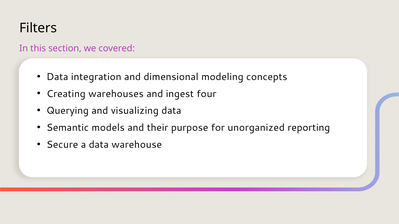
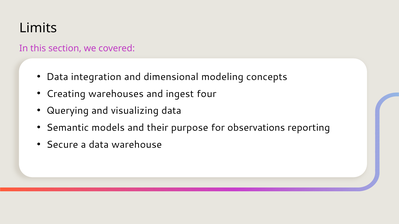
Filters: Filters -> Limits
unorganized: unorganized -> observations
